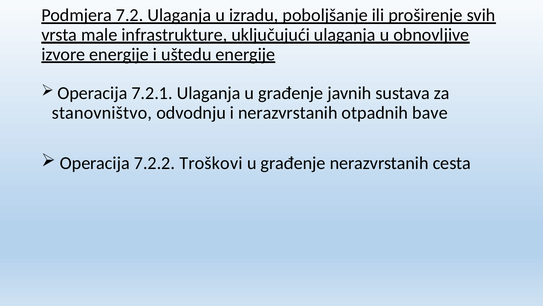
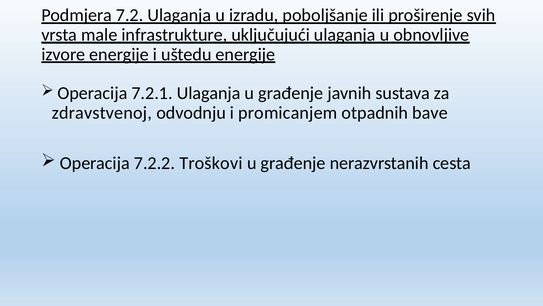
stanovništvo: stanovništvo -> zdravstvenoj
i nerazvrstanih: nerazvrstanih -> promicanjem
